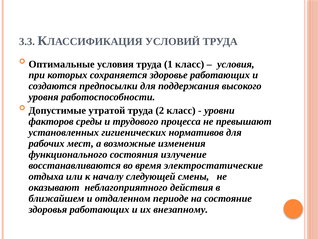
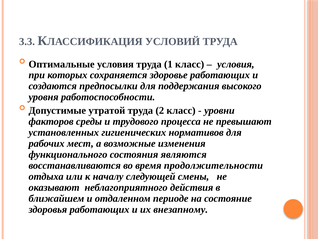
излучение: излучение -> являются
электростатические: электростатические -> продолжительности
